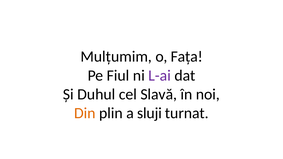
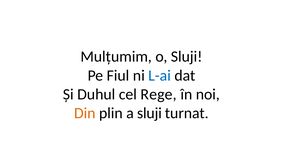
o Fața: Fața -> Sluji
L-ai colour: purple -> blue
Slavă: Slavă -> Rege
